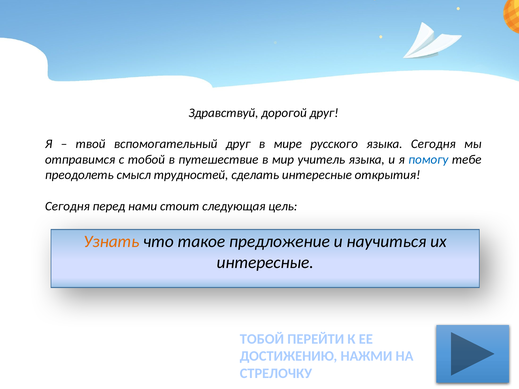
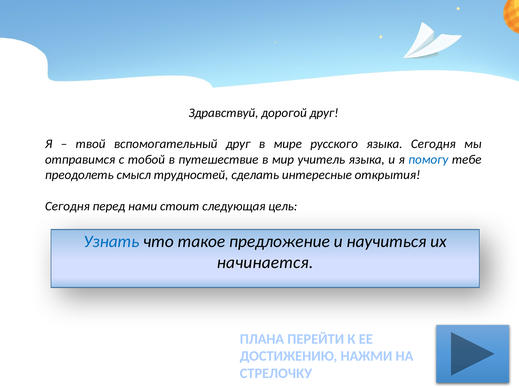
Узнать colour: orange -> blue
интересные at (265, 262): интересные -> начинается
ТОБОЙ at (262, 339): ТОБОЙ -> ПЛАНА
